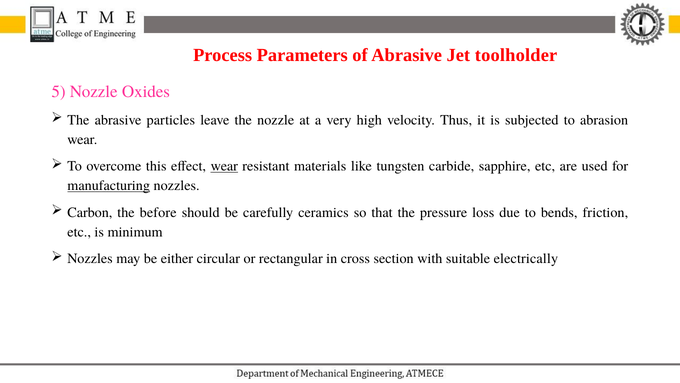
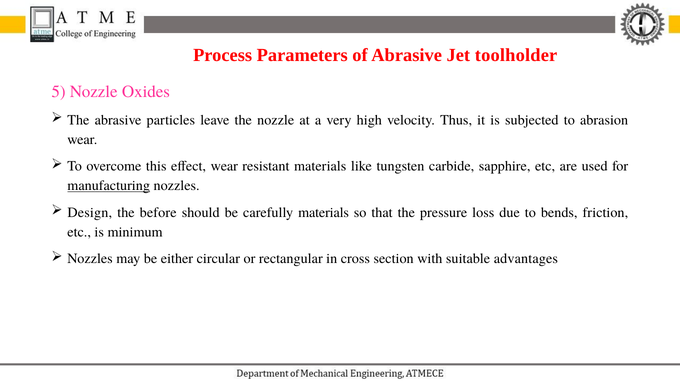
wear at (224, 166) underline: present -> none
Carbon: Carbon -> Design
carefully ceramics: ceramics -> materials
electrically: electrically -> advantages
